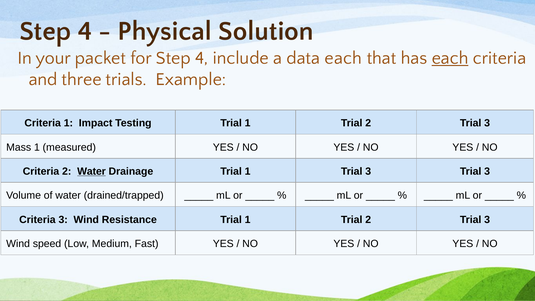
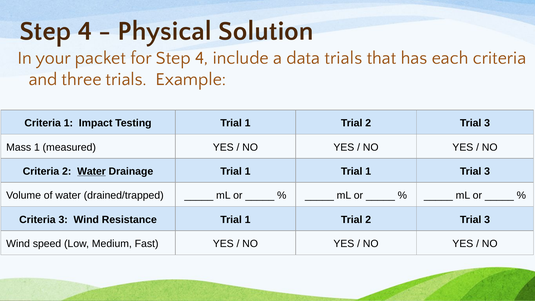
data each: each -> trials
each at (450, 58) underline: present -> none
1 Trial 3: 3 -> 1
